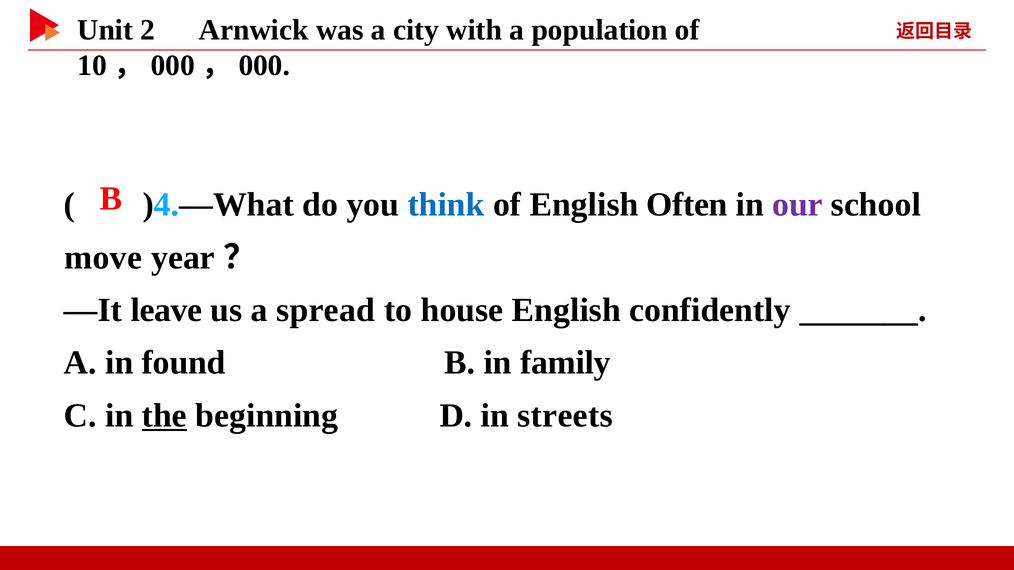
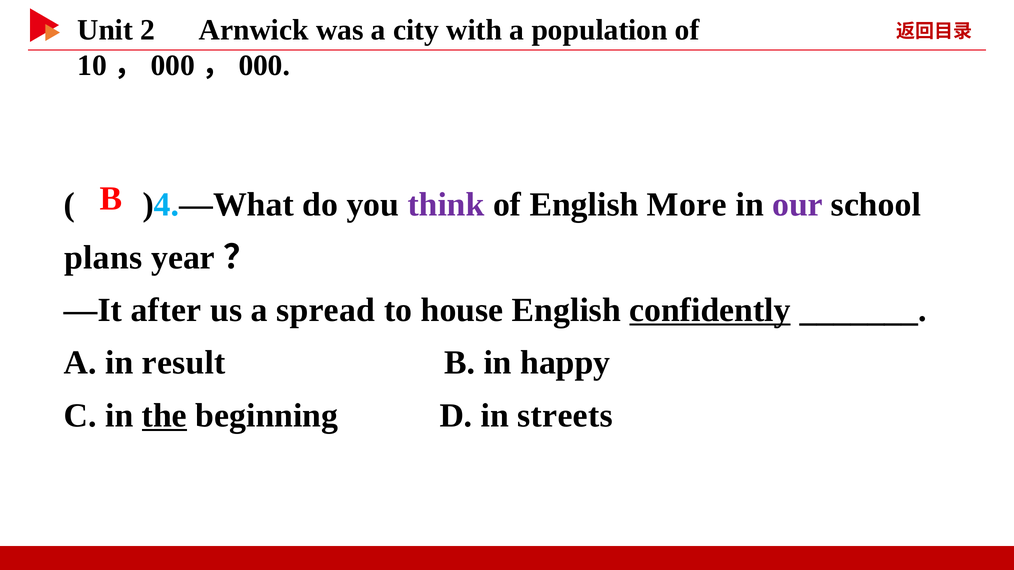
think colour: blue -> purple
Often: Often -> More
move: move -> plans
leave: leave -> after
confidently underline: none -> present
found: found -> result
family: family -> happy
